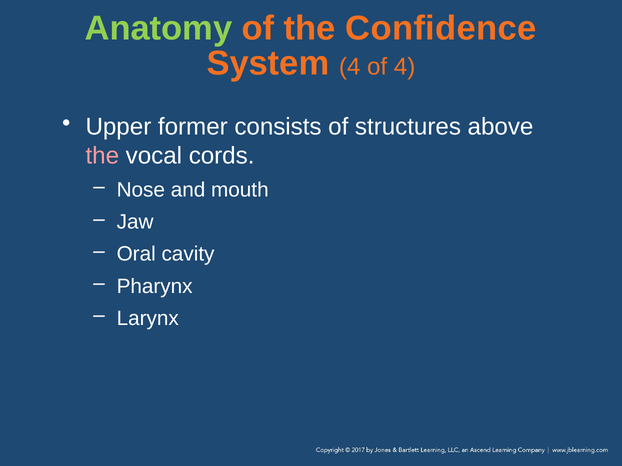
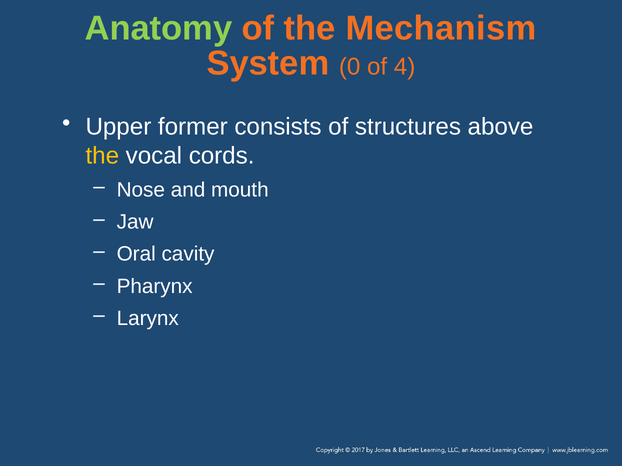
Confidence: Confidence -> Mechanism
System 4: 4 -> 0
the at (102, 156) colour: pink -> yellow
